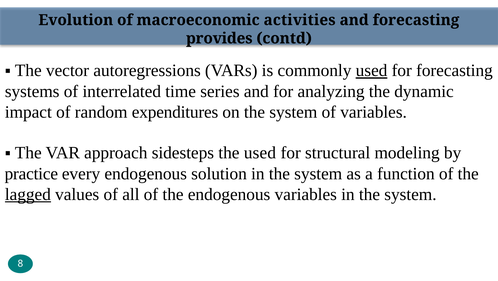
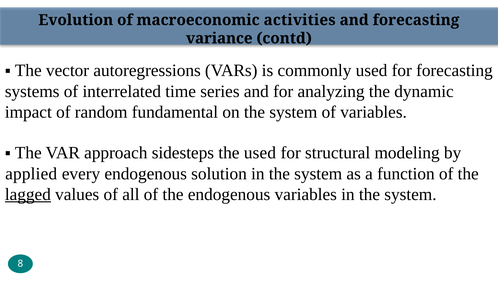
provides: provides -> variance
used at (372, 70) underline: present -> none
expenditures: expenditures -> fundamental
practice: practice -> applied
